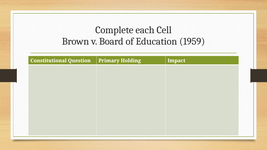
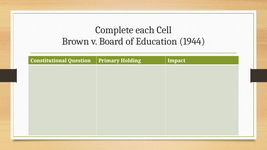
1959: 1959 -> 1944
